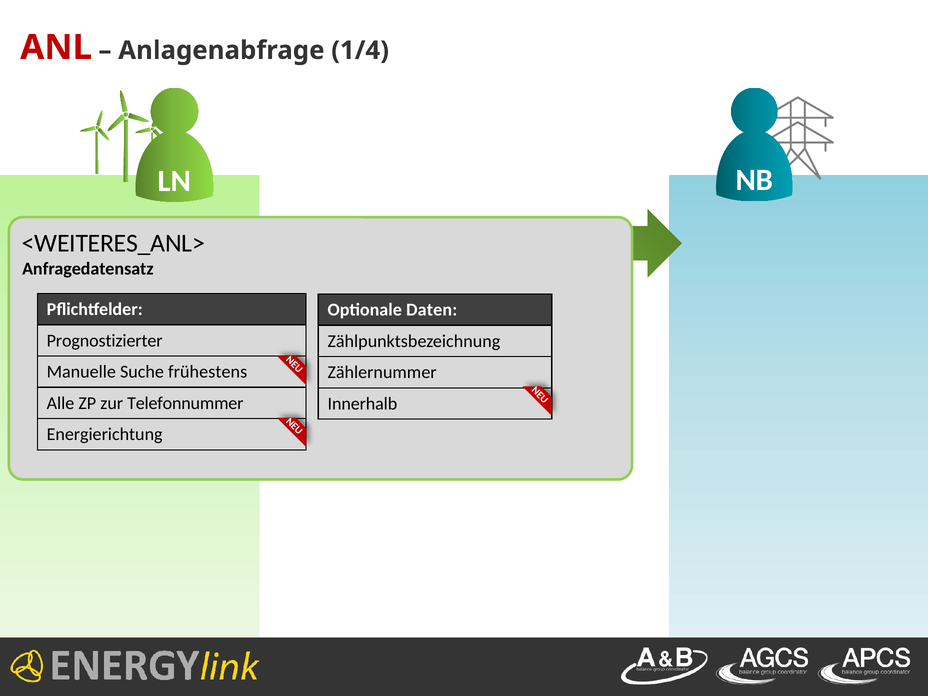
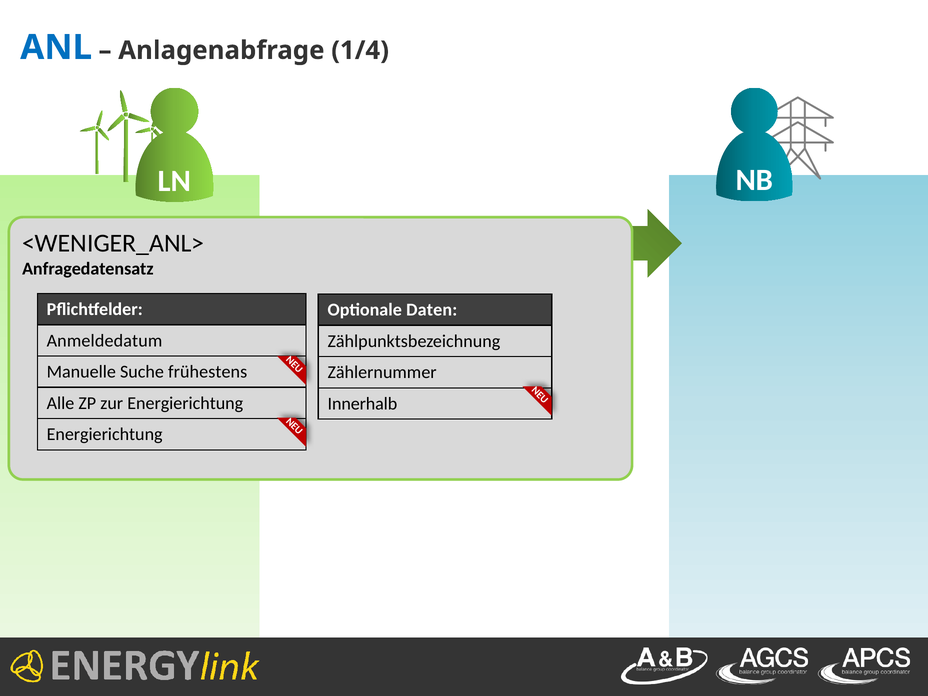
ANL colour: red -> blue
<WEITERES_ANL>: <WEITERES_ANL> -> <WENIGER_ANL>
Prognostizierter: Prognostizierter -> Anmeldedatum
zur Telefonnummer: Telefonnummer -> Energierichtung
